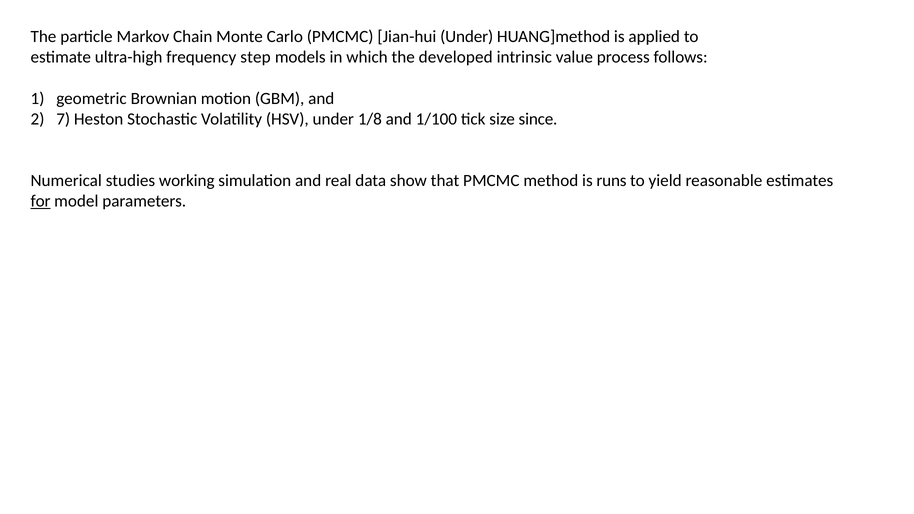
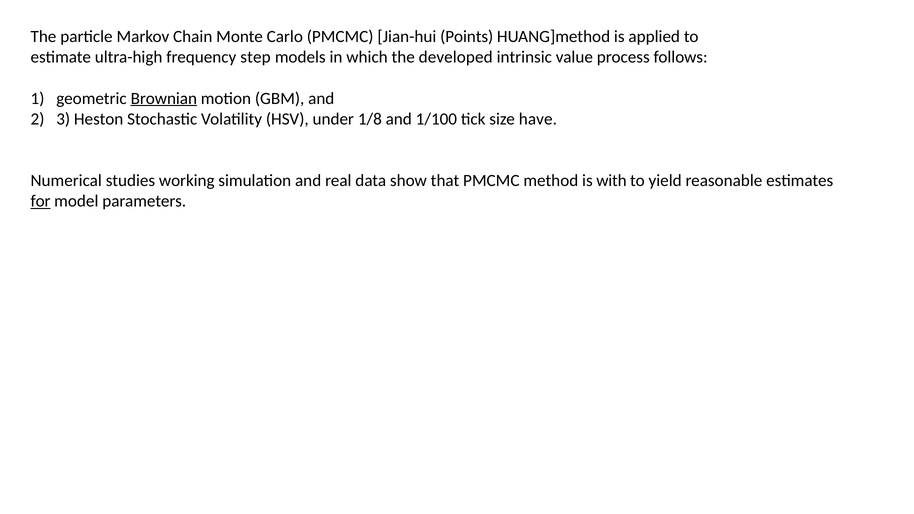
Jian-hui Under: Under -> Points
Brownian underline: none -> present
7: 7 -> 3
since: since -> have
runs: runs -> with
